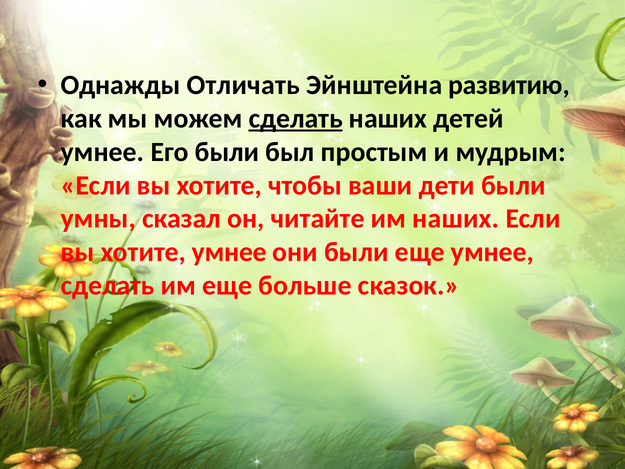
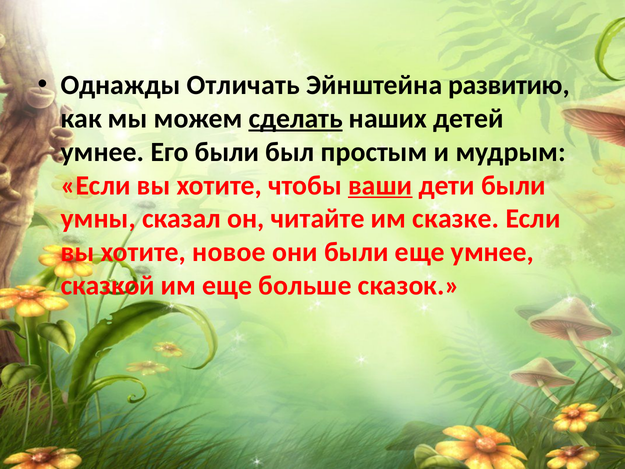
ваши underline: none -> present
им наших: наших -> сказке
хотите умнее: умнее -> новое
сделать at (108, 285): сделать -> сказкой
